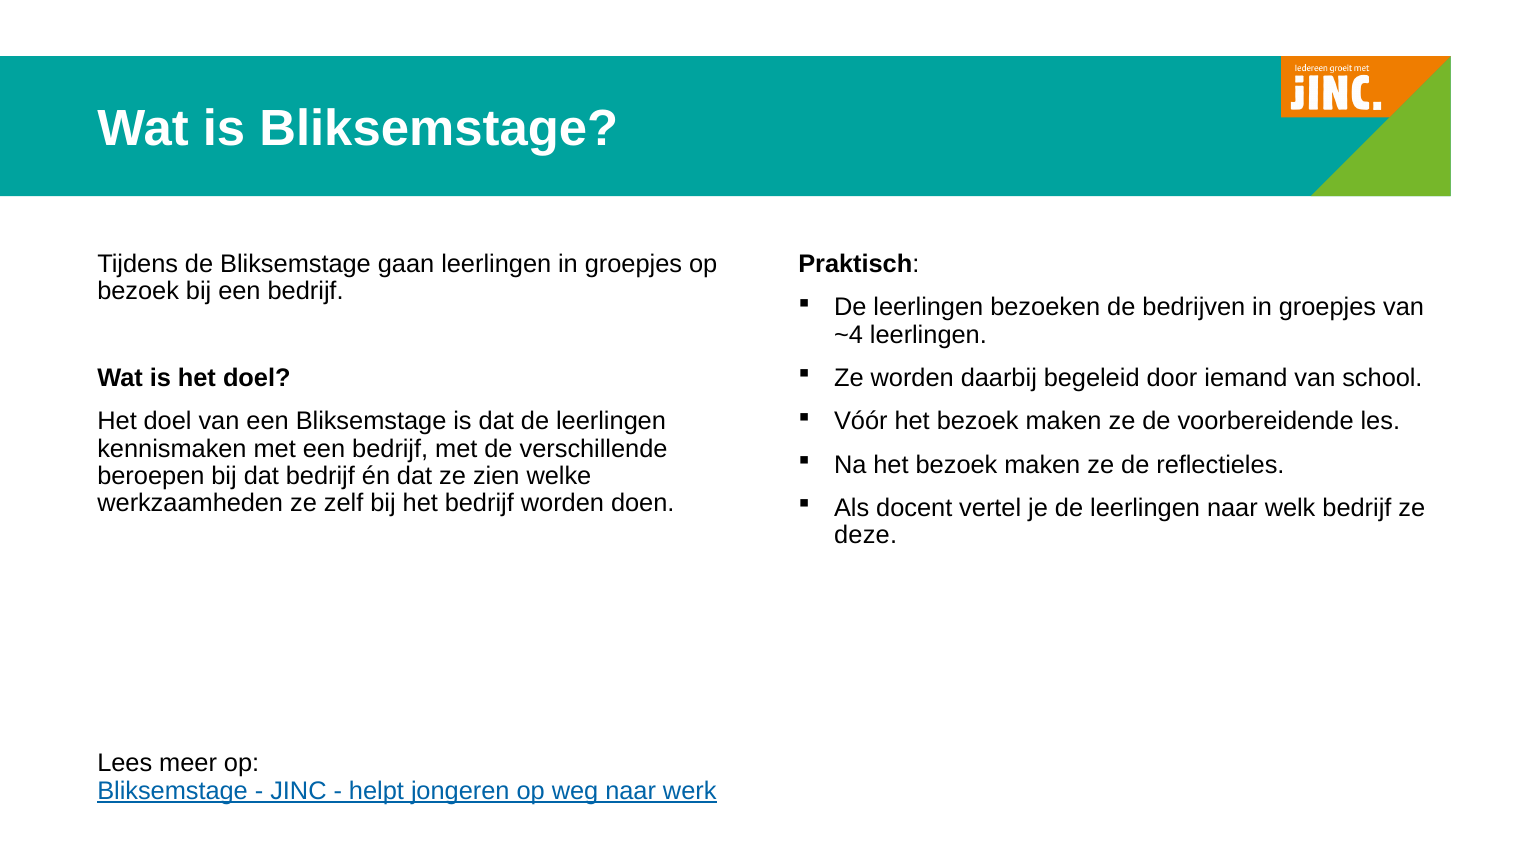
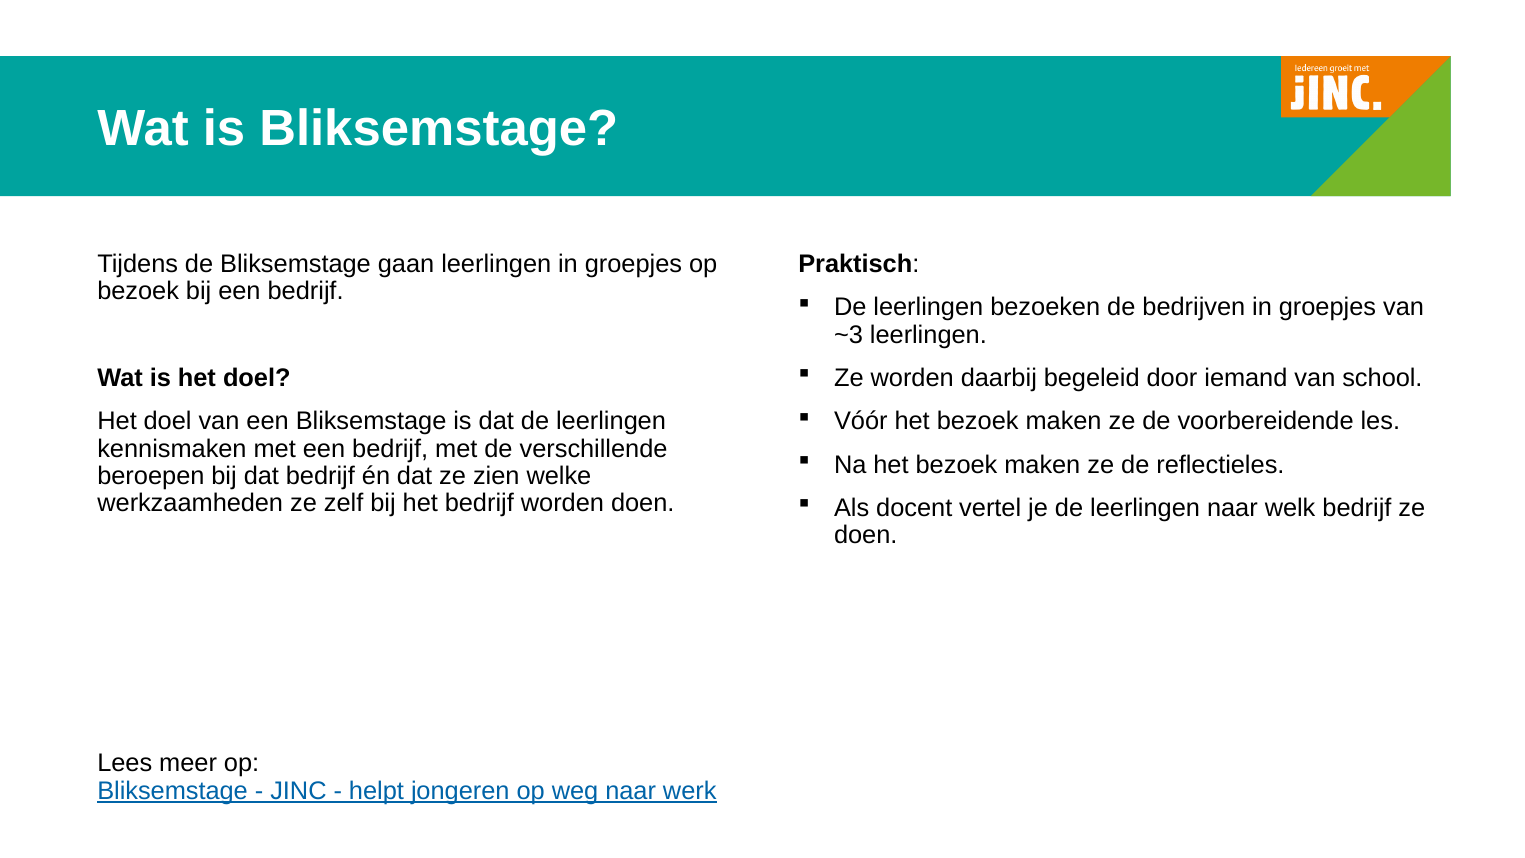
~4: ~4 -> ~3
deze at (866, 535): deze -> doen
